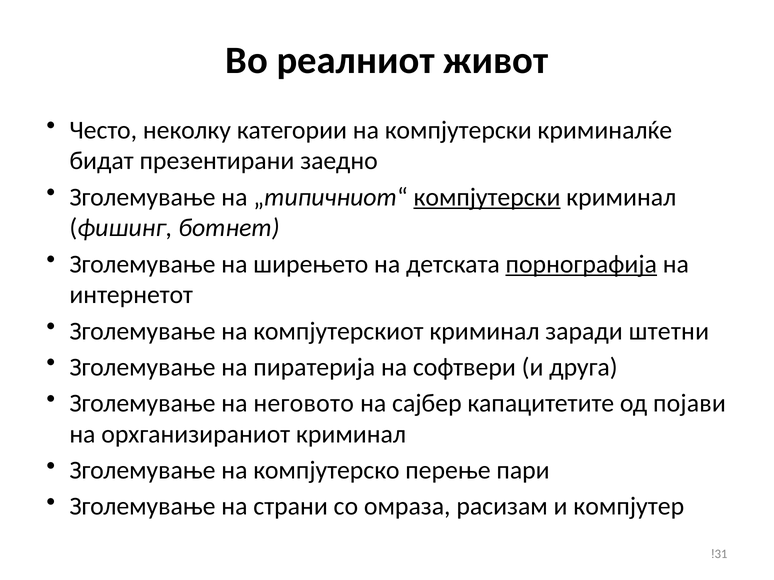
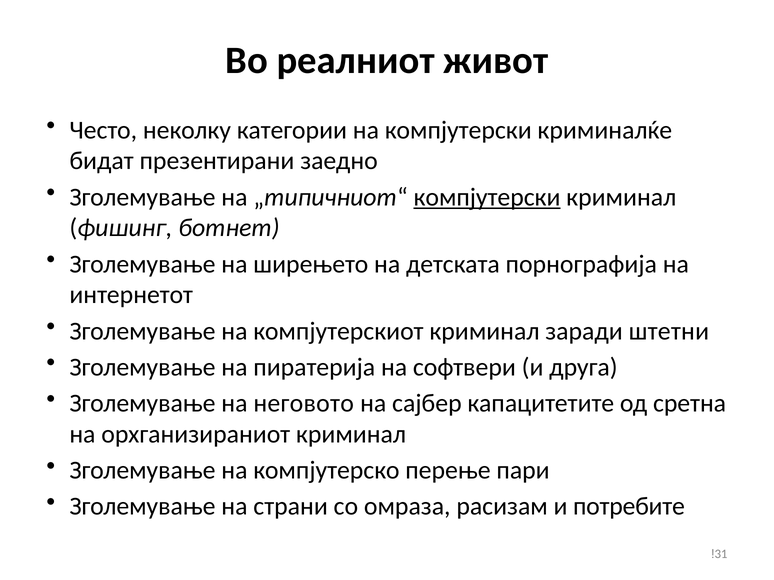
порнографија underline: present -> none
појави: појави -> сретна
компјутер: компјутер -> потребите
